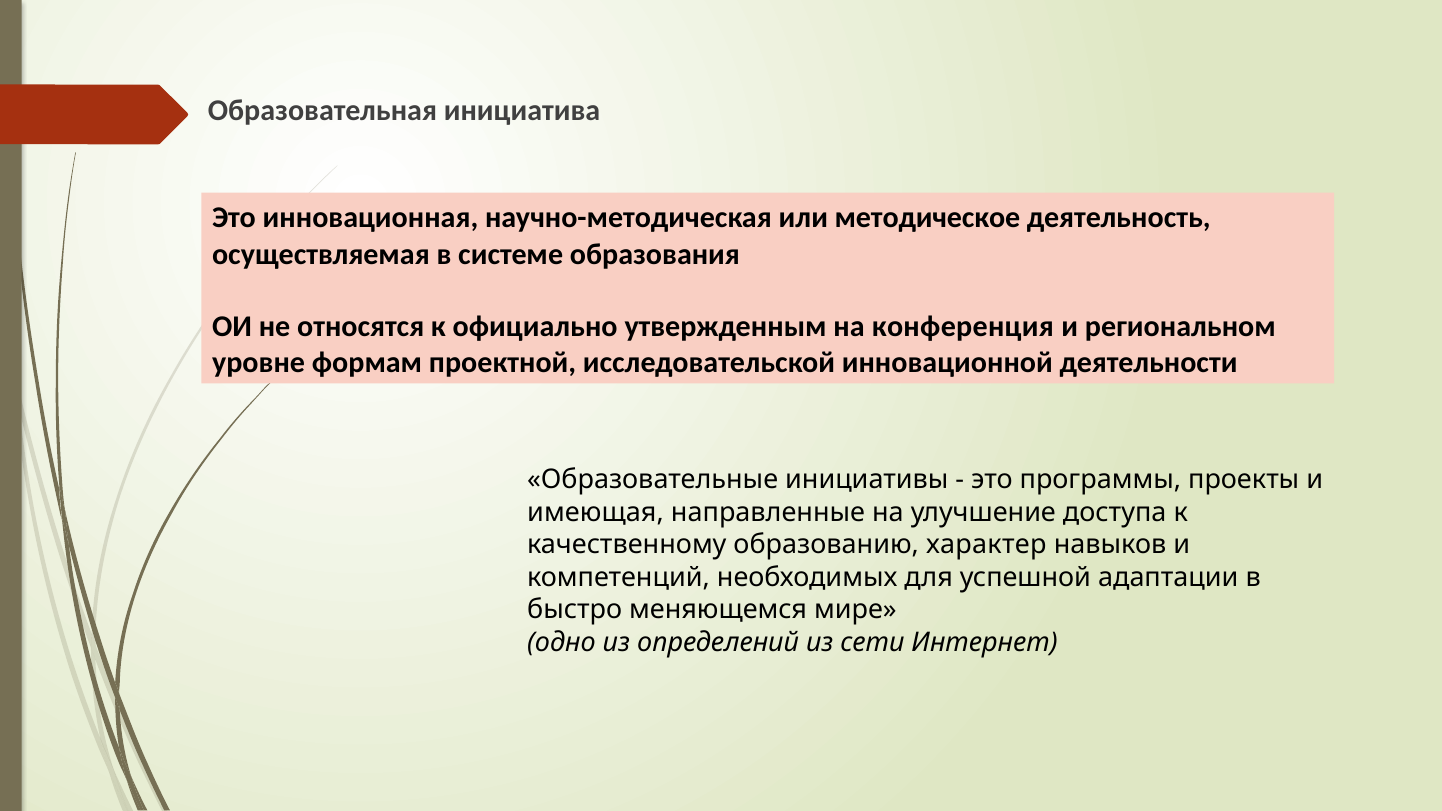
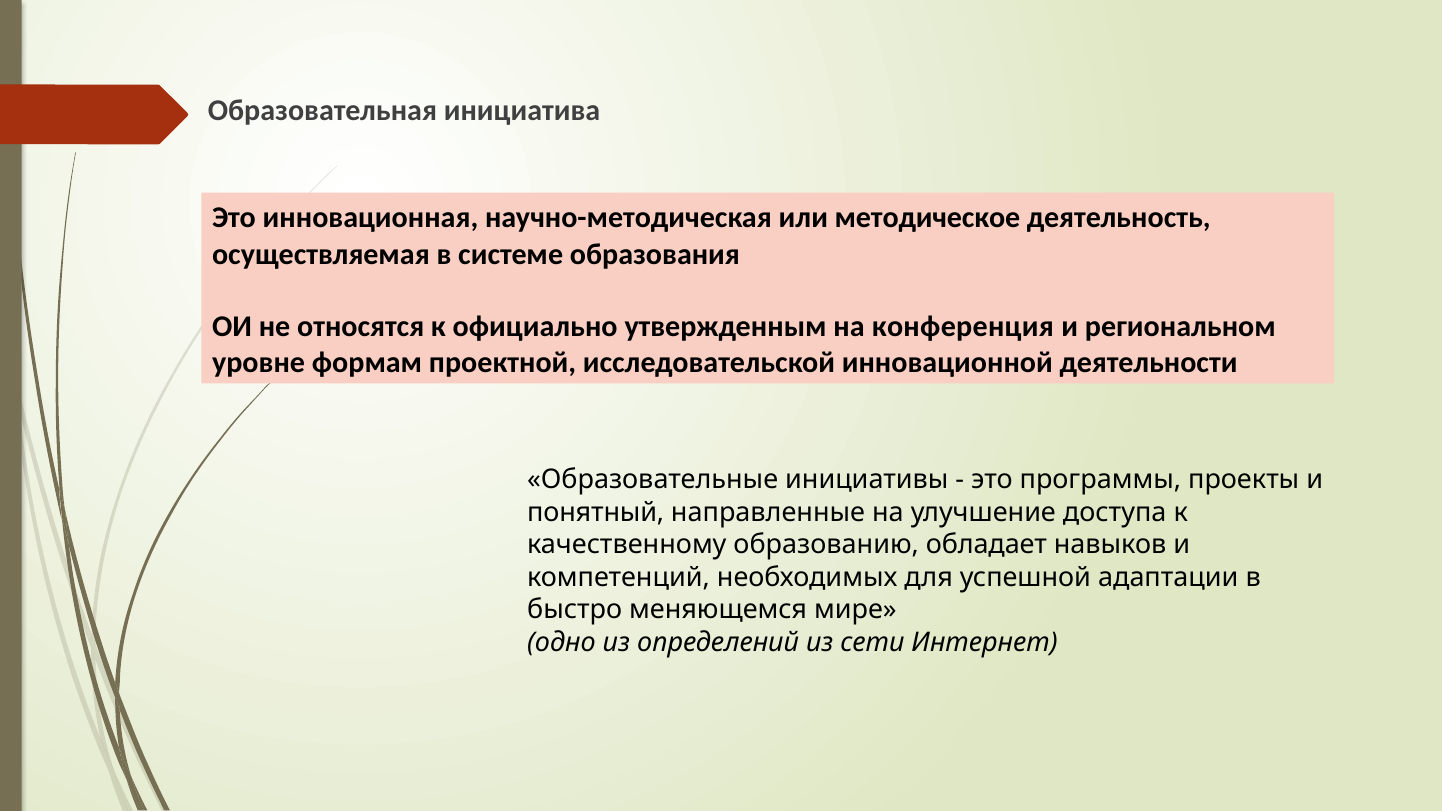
имеющая: имеющая -> понятный
характер: характер -> обладает
